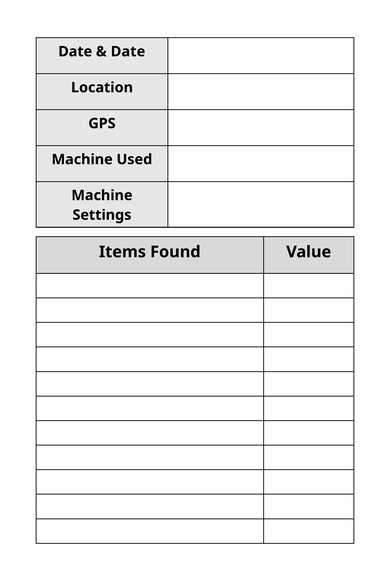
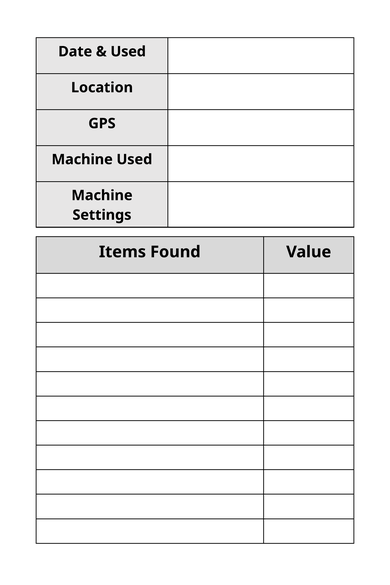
Date at (128, 52): Date -> Used
